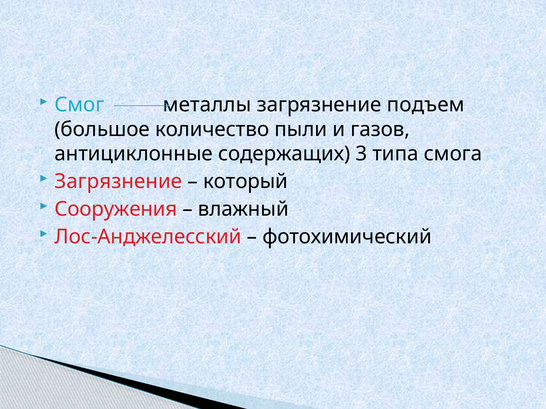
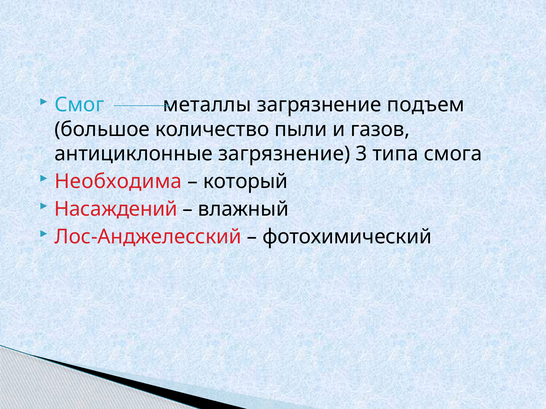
антициклонные содержащих: содержащих -> загрязнение
Загрязнение at (118, 182): Загрязнение -> Необходима
Сооружения: Сооружения -> Насаждений
